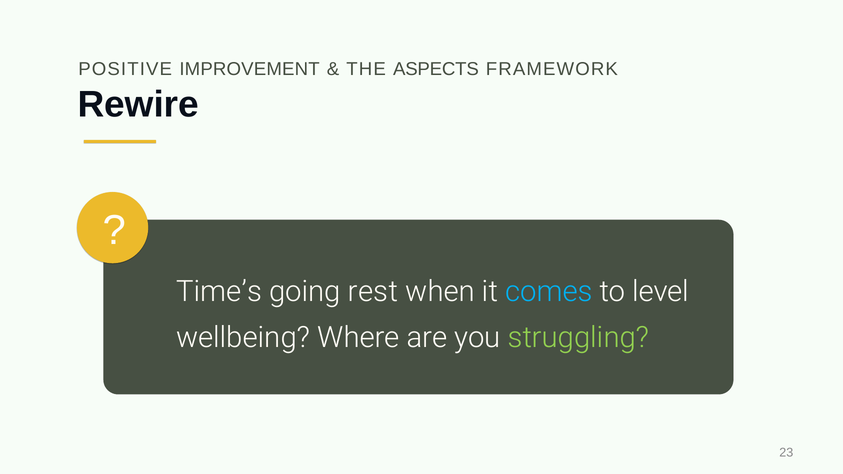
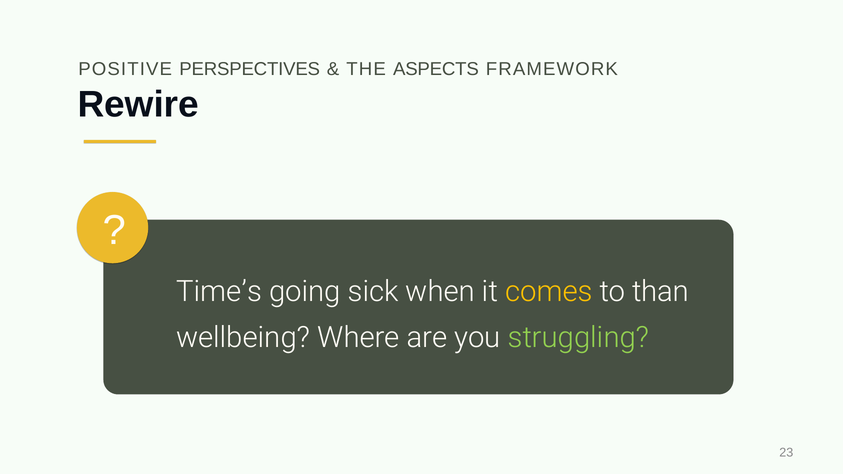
IMPROVEMENT: IMPROVEMENT -> PERSPECTIVES
rest: rest -> sick
comes colour: light blue -> yellow
level: level -> than
